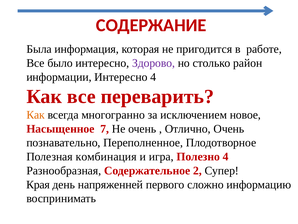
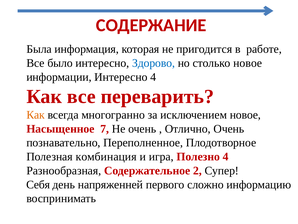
Здорово colour: purple -> blue
столько район: район -> новое
Края: Края -> Себя
